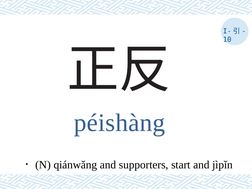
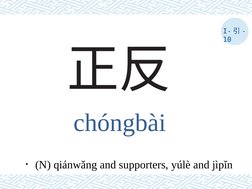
péishàng: péishàng -> chóngbài
start: start -> yúlè
